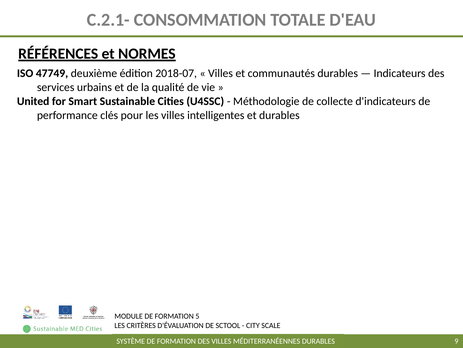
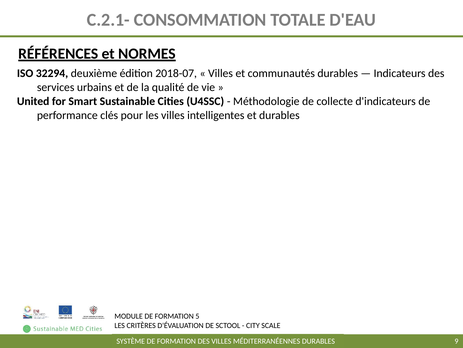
47749: 47749 -> 32294
